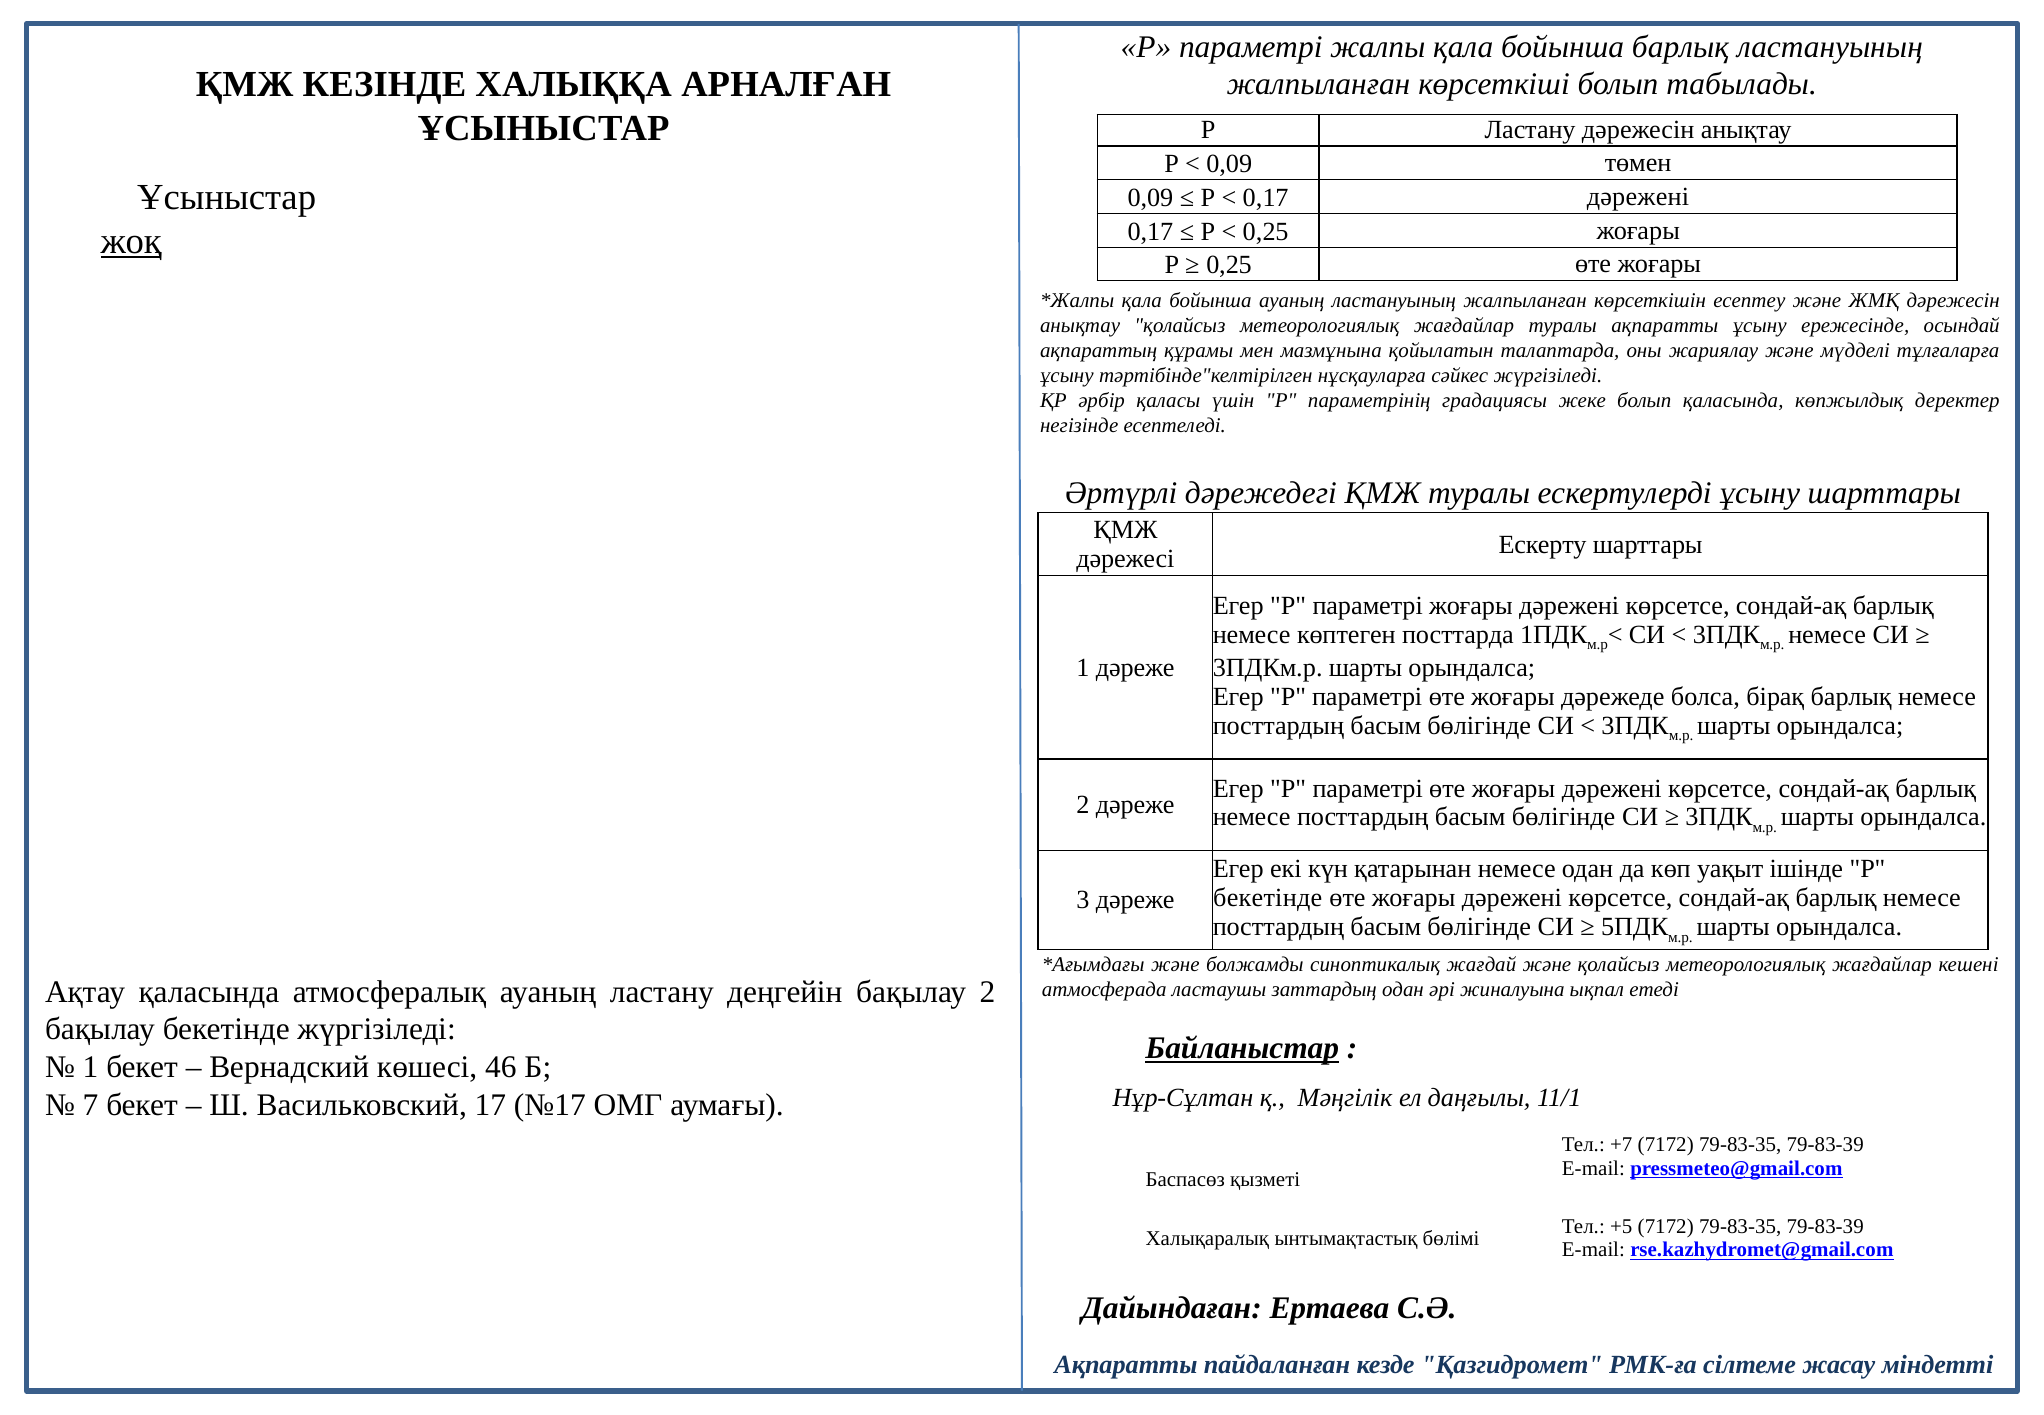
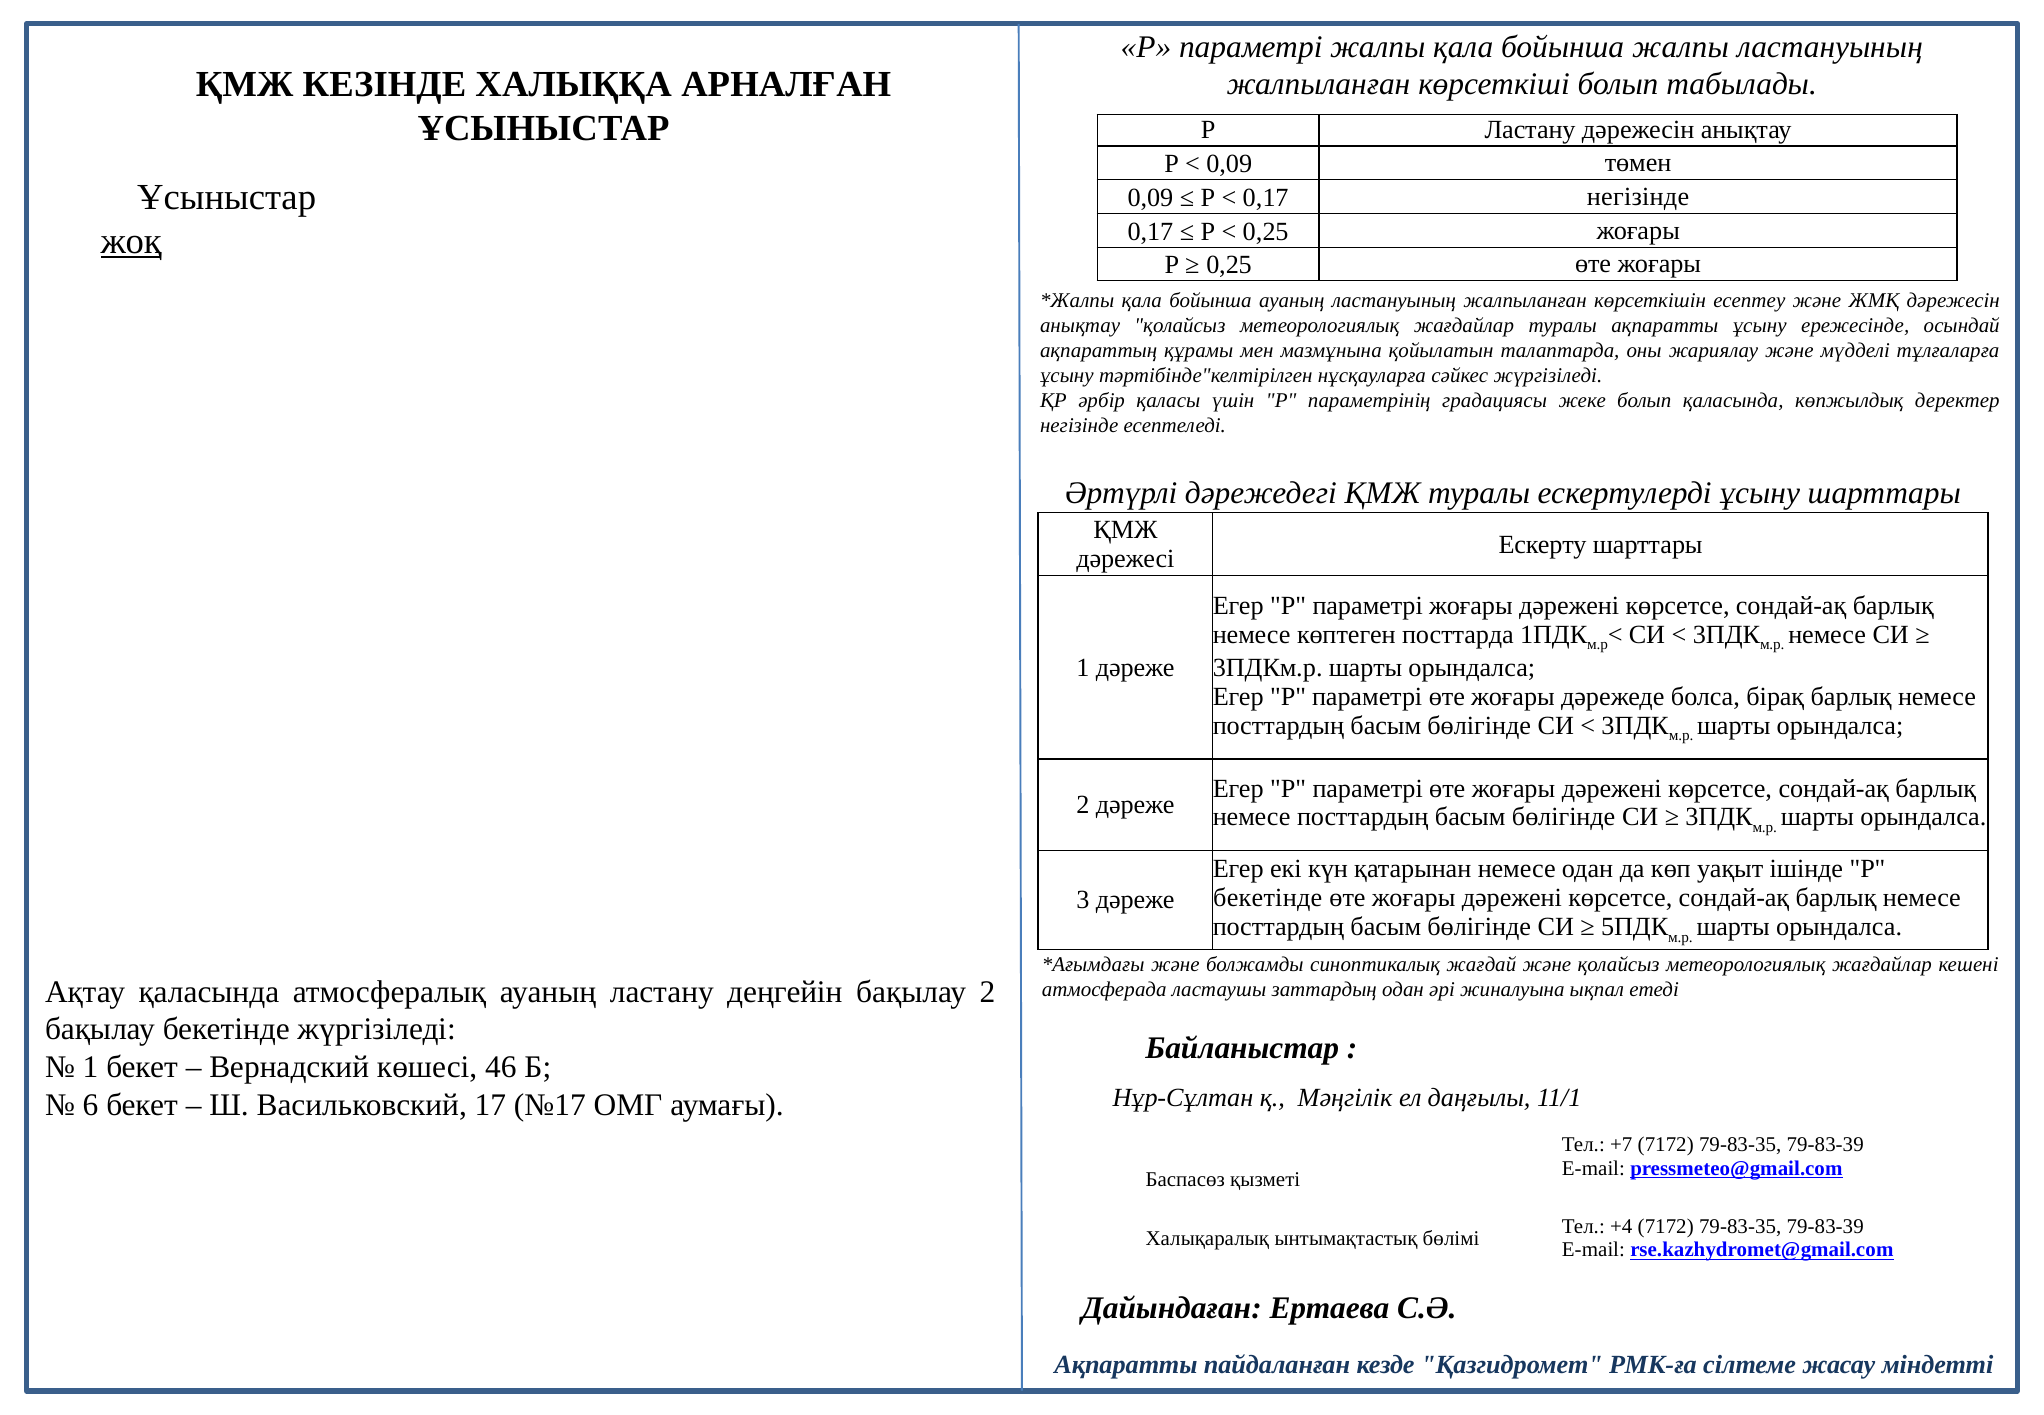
бойынша барлық: барлық -> жалпы
0,17 дәрежені: дәрежені -> негізінде
Байланыстар underline: present -> none
7: 7 -> 6
+5: +5 -> +4
